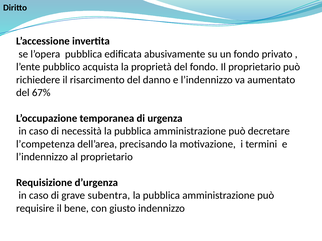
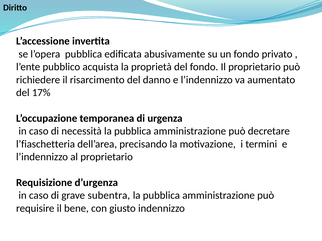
67%: 67% -> 17%
l’competenza: l’competenza -> l’fiaschetteria
